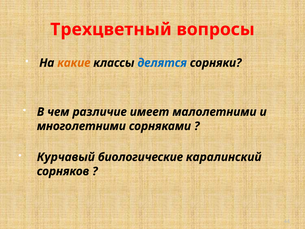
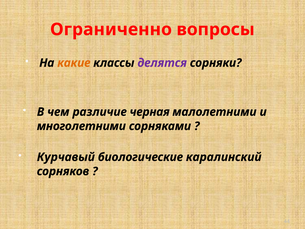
Трехцветный: Трехцветный -> Ограниченно
делятся colour: blue -> purple
имеет: имеет -> черная
